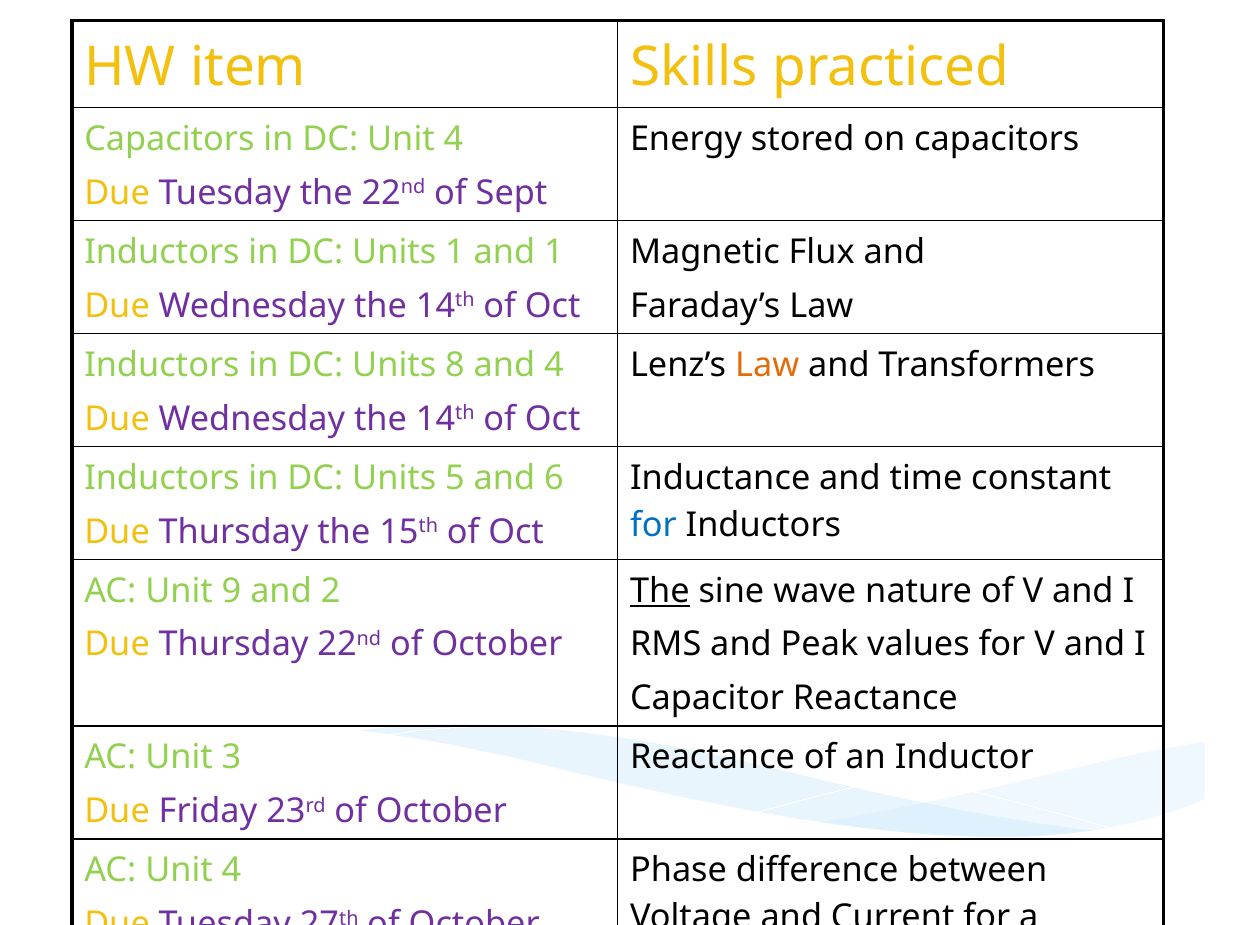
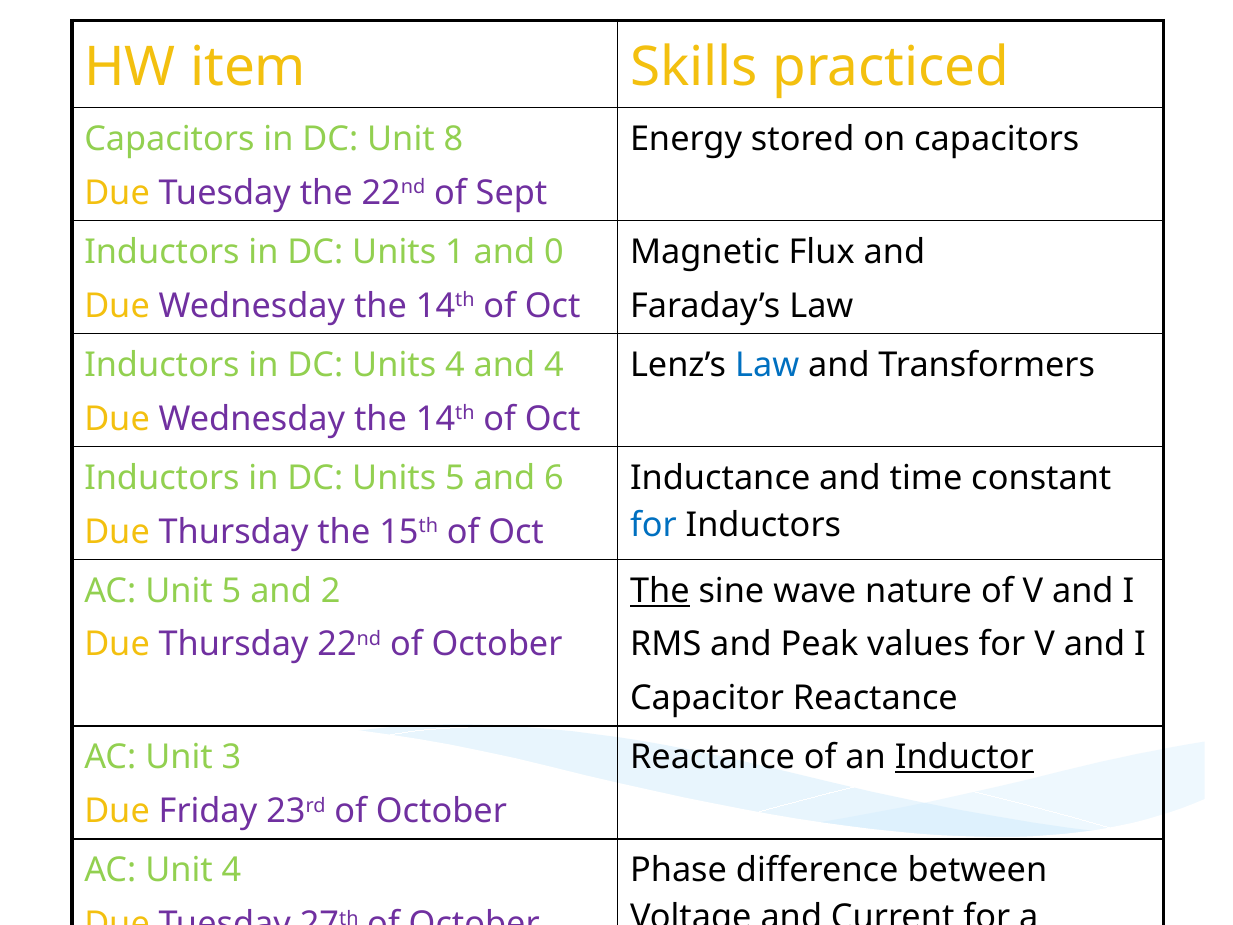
DC Unit 4: 4 -> 8
and 1: 1 -> 0
Units 8: 8 -> 4
Law at (767, 365) colour: orange -> blue
Unit 9: 9 -> 5
Inductor underline: none -> present
